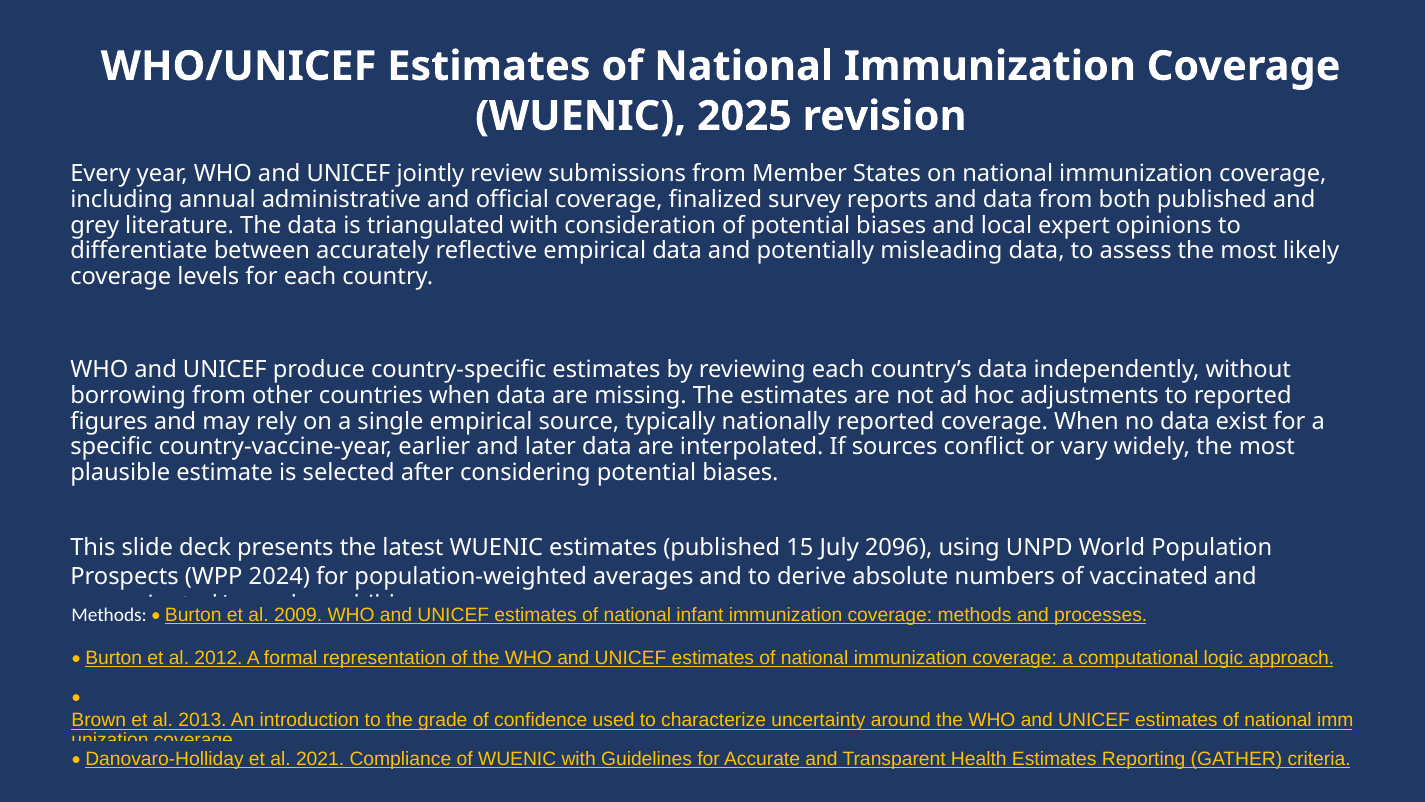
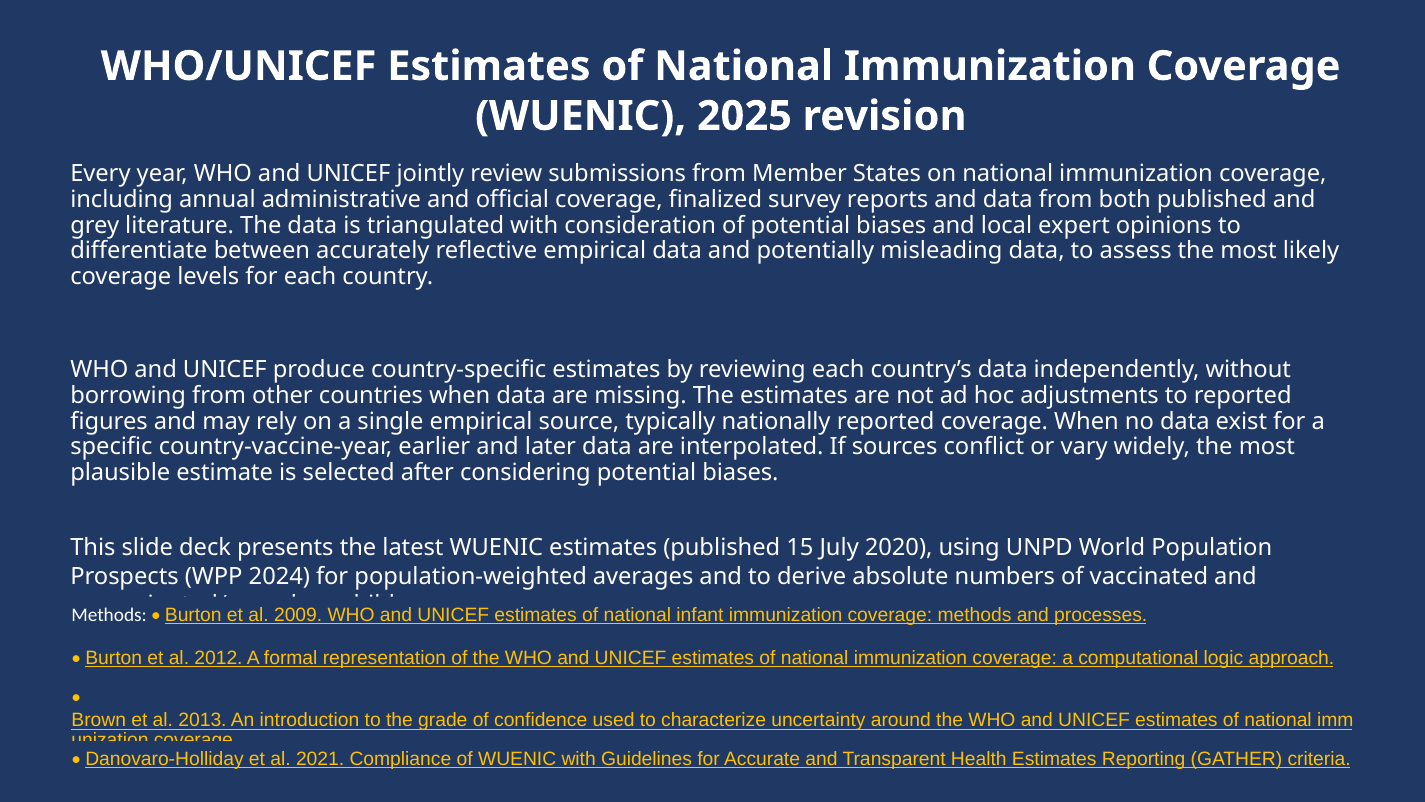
2096: 2096 -> 2020
